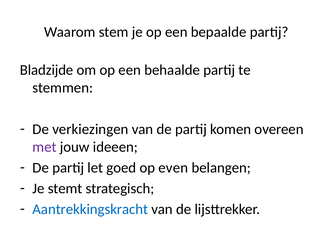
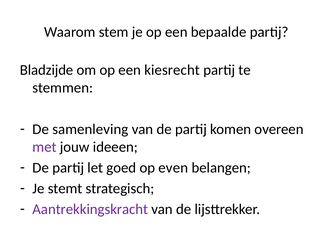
behaalde: behaalde -> kiesrecht
verkiezingen: verkiezingen -> samenleving
Aantrekkingskracht colour: blue -> purple
